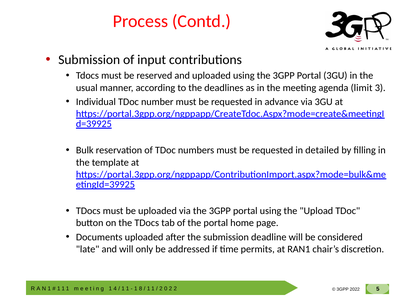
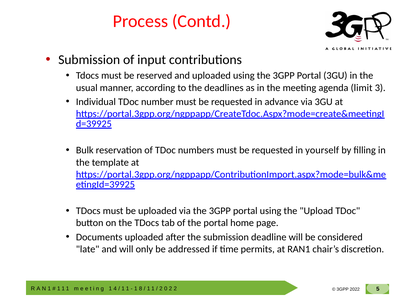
detailed: detailed -> yourself
